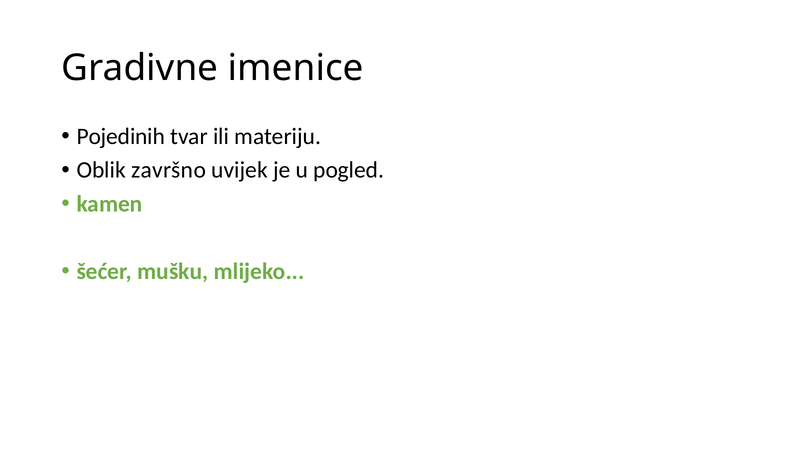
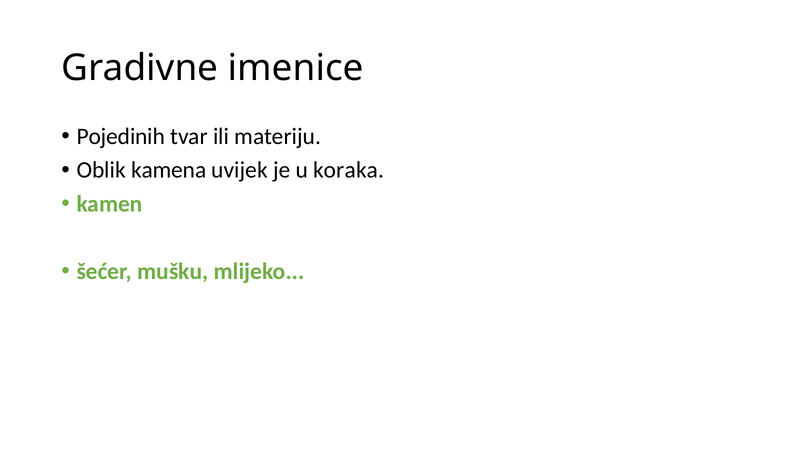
završno: završno -> kamena
pogled: pogled -> koraka
